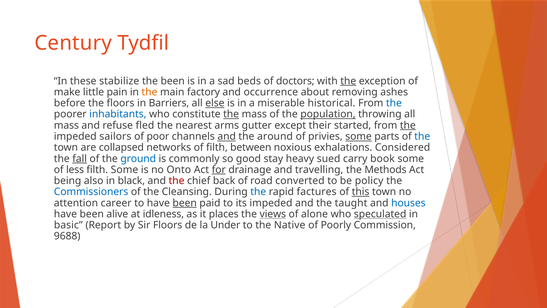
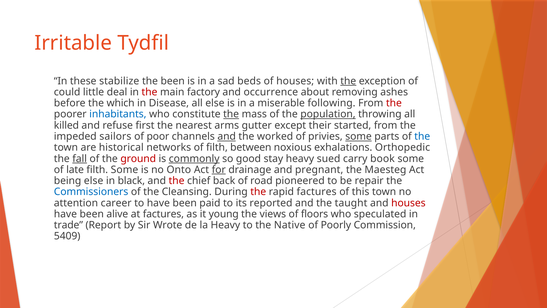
Century: Century -> Irritable
of doctors: doctors -> houses
make: make -> could
pain: pain -> deal
the at (149, 92) colour: orange -> red
the floors: floors -> which
Barriers: Barriers -> Disease
else at (215, 103) underline: present -> none
historical: historical -> following
the at (394, 103) colour: blue -> red
mass at (66, 125): mass -> killed
fled: fled -> first
the at (408, 125) underline: present -> none
around: around -> worked
collapsed: collapsed -> historical
Considered: Considered -> Orthopedic
ground colour: blue -> red
commonly underline: none -> present
less: less -> late
travelling: travelling -> pregnant
Methods: Methods -> Maesteg
being also: also -> else
converted: converted -> pioneered
policy: policy -> repair
the at (258, 192) colour: blue -> red
this underline: present -> none
been at (185, 203) underline: present -> none
its impeded: impeded -> reported
houses at (408, 203) colour: blue -> red
at idleness: idleness -> factures
places: places -> young
views underline: present -> none
alone: alone -> floors
speculated underline: present -> none
basic: basic -> trade
Sir Floors: Floors -> Wrote
la Under: Under -> Heavy
9688: 9688 -> 5409
